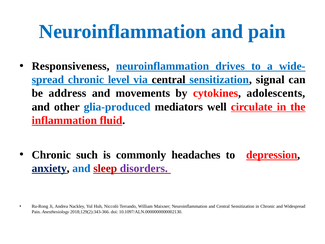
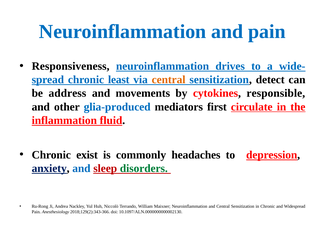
level: level -> least
central at (169, 80) colour: black -> orange
signal: signal -> detect
adolescents: adolescents -> responsible
well: well -> first
such: such -> exist
disorders colour: purple -> green
